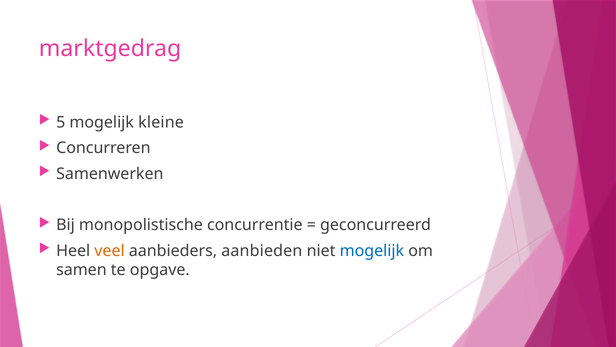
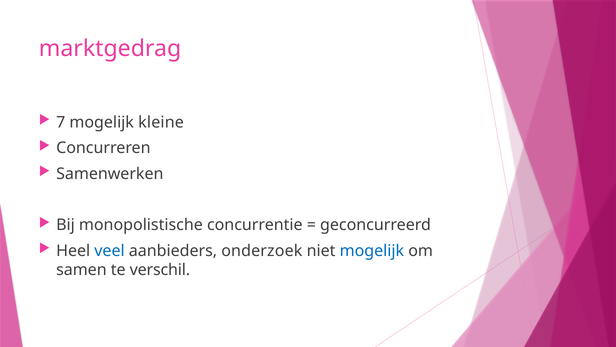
5: 5 -> 7
veel colour: orange -> blue
aanbieden: aanbieden -> onderzoek
opgave: opgave -> verschil
